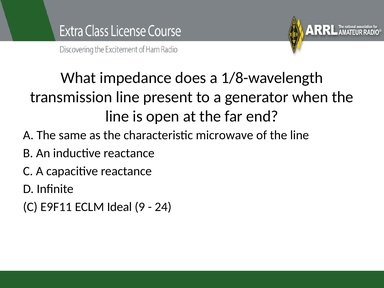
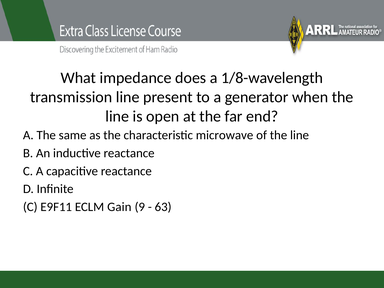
Ideal: Ideal -> Gain
24: 24 -> 63
